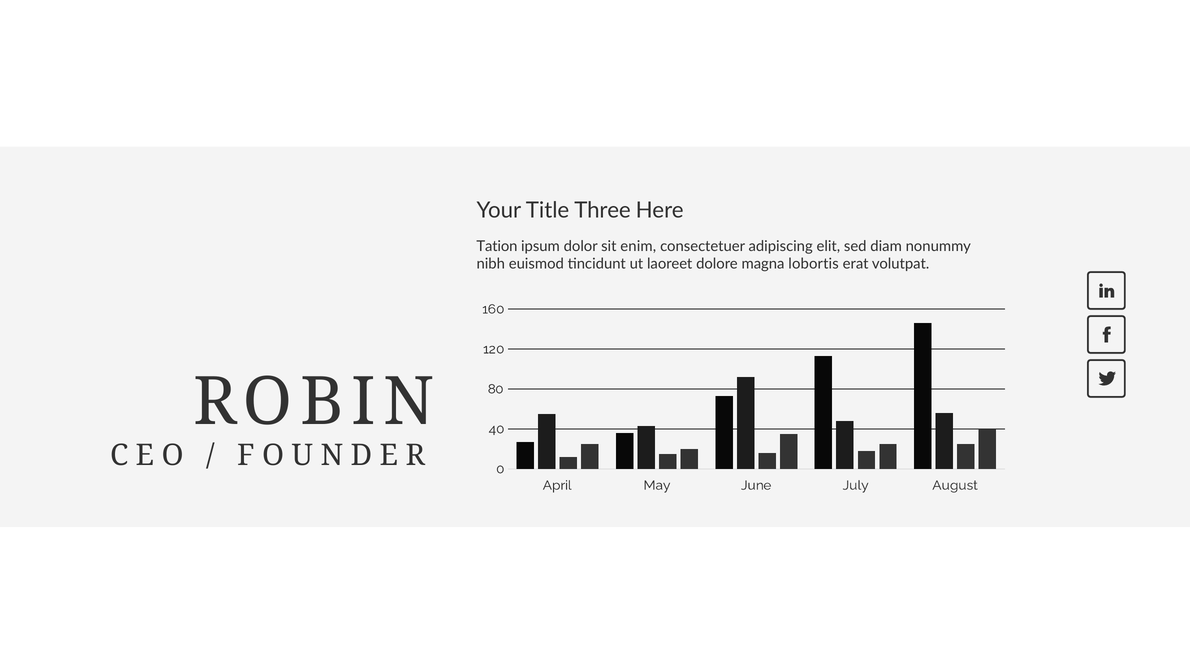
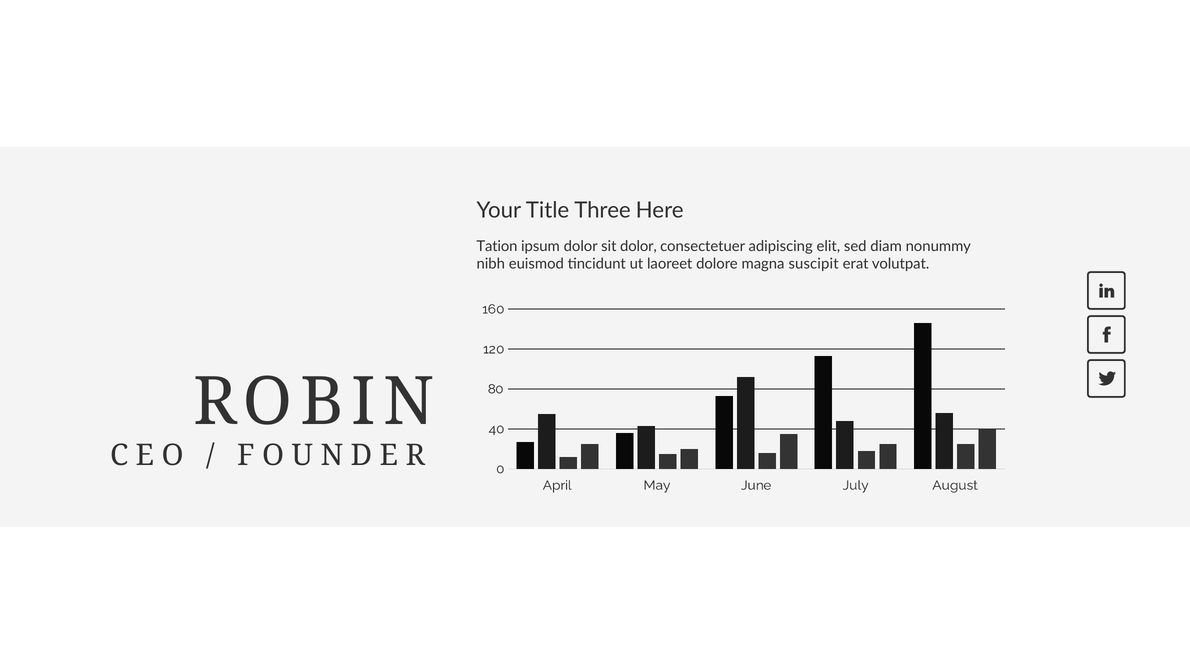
sit enim: enim -> dolor
lobortis: lobortis -> suscipit
